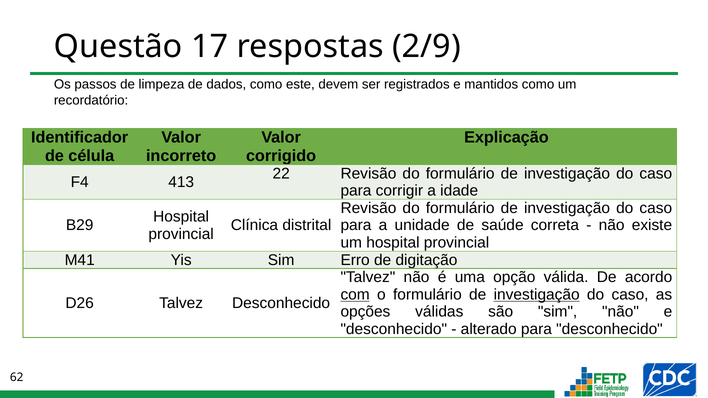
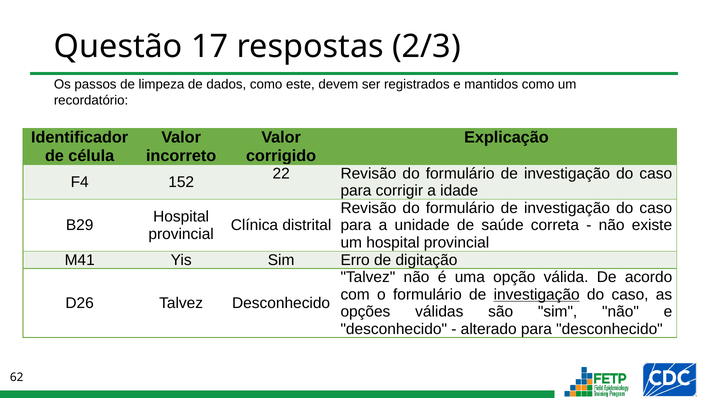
2/9: 2/9 -> 2/3
413: 413 -> 152
com underline: present -> none
